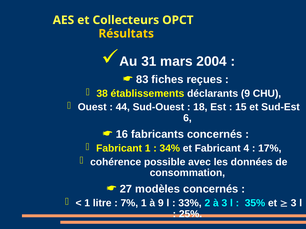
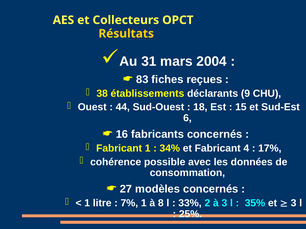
à 9: 9 -> 8
